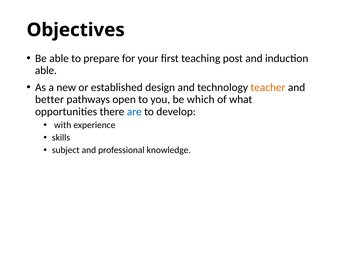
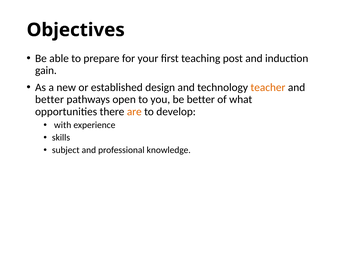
able at (46, 71): able -> gain
be which: which -> better
are colour: blue -> orange
